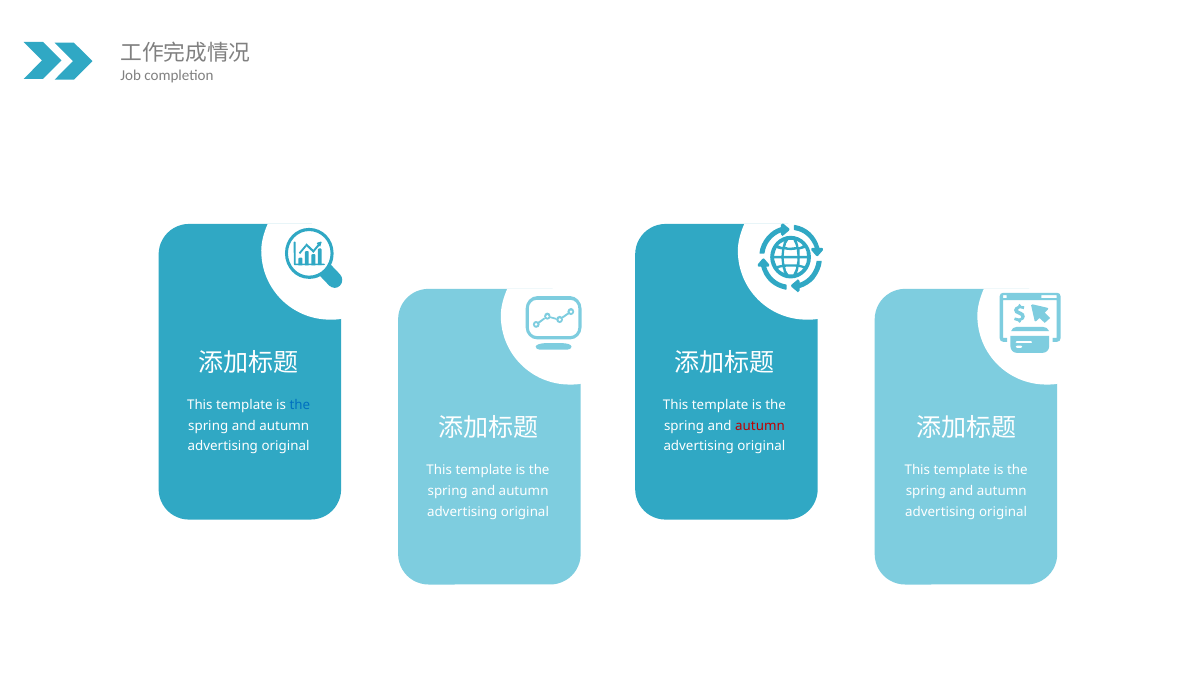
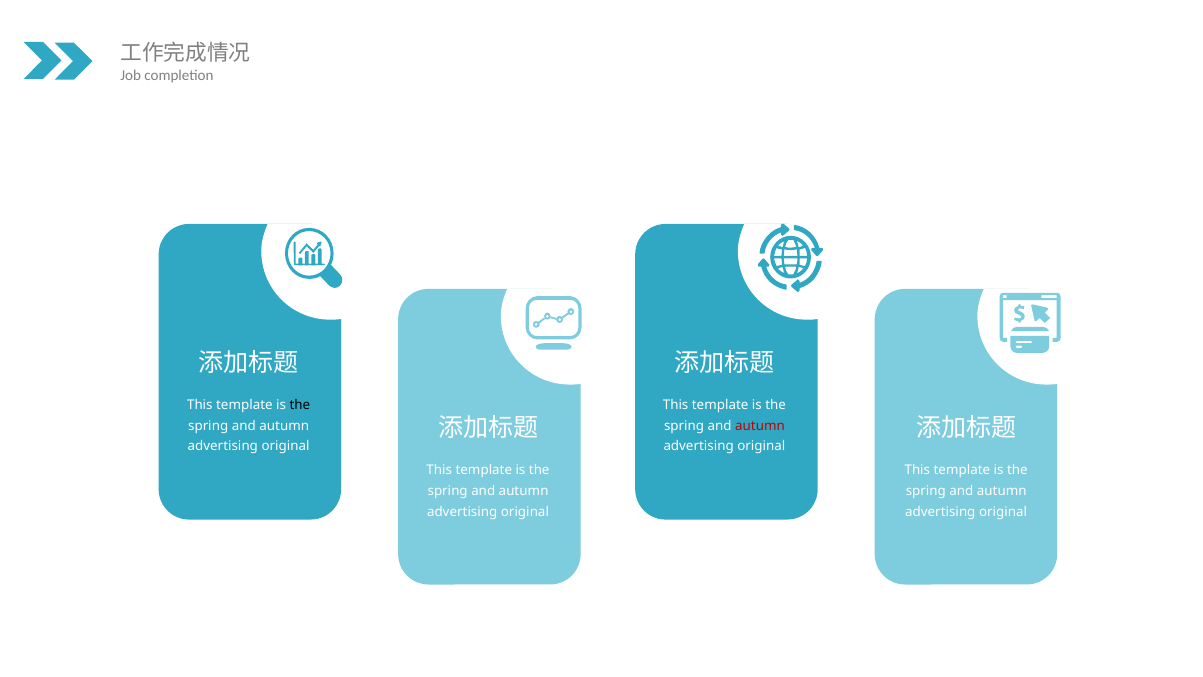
the at (300, 405) colour: blue -> black
